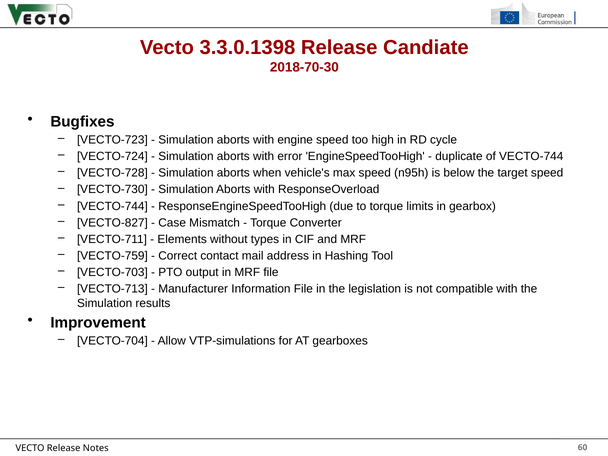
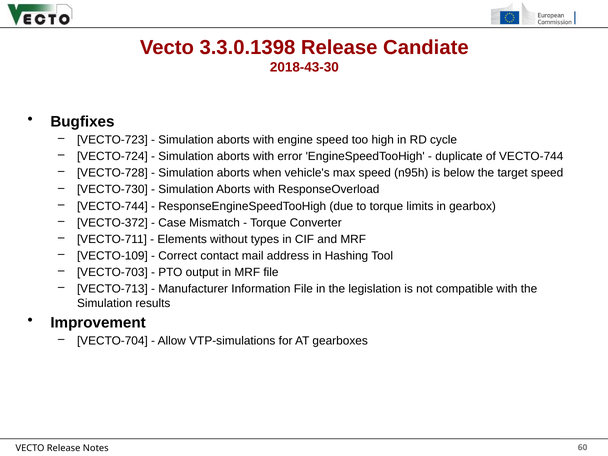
2018-70-30: 2018-70-30 -> 2018-43-30
VECTO-827: VECTO-827 -> VECTO-372
VECTO-759: VECTO-759 -> VECTO-109
